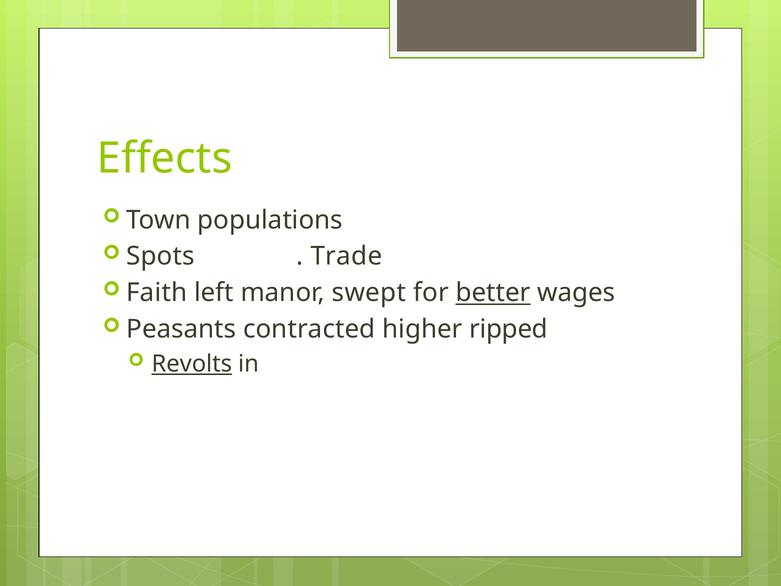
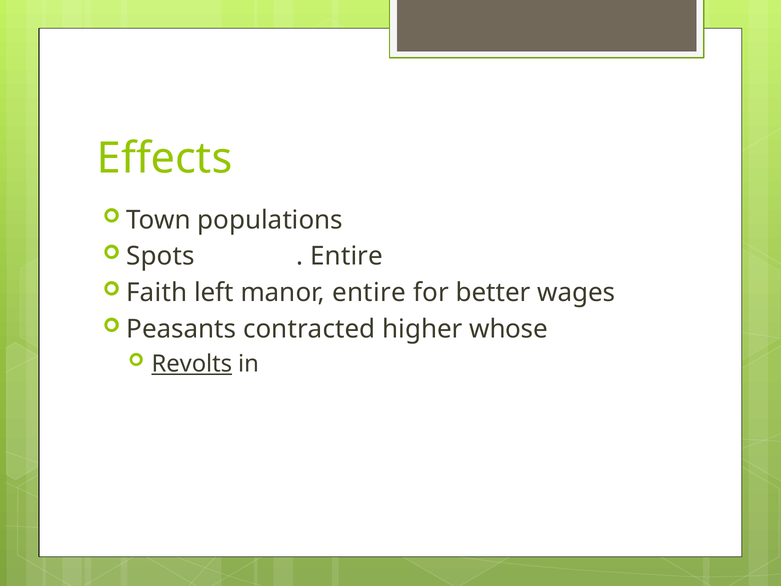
Trade at (347, 256): Trade -> Entire
manor swept: swept -> entire
better underline: present -> none
ripped: ripped -> whose
